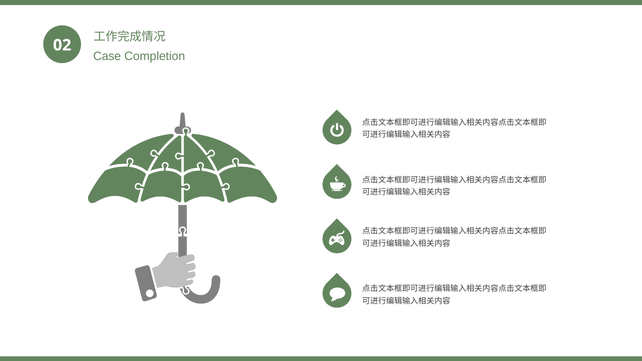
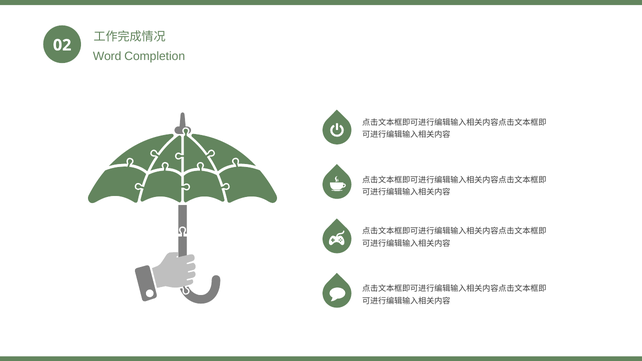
Case: Case -> Word
